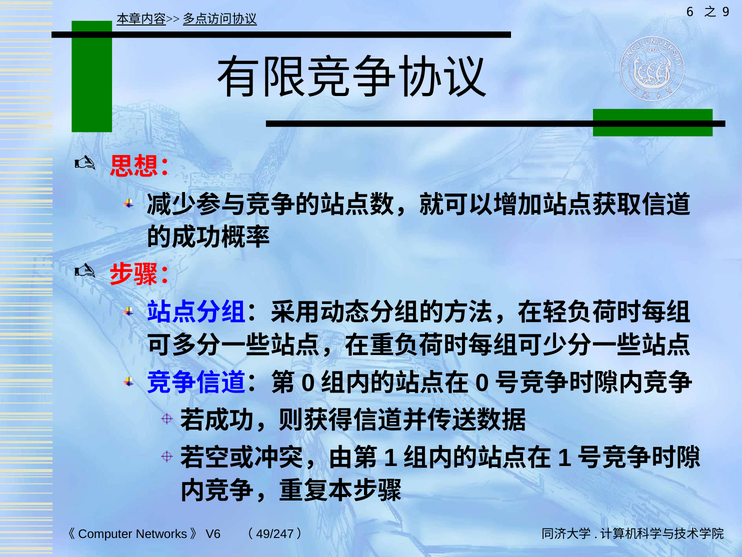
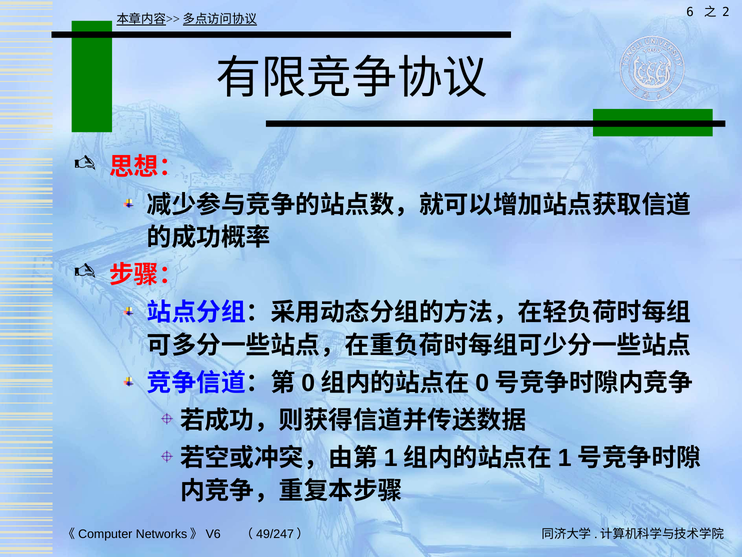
9: 9 -> 2
